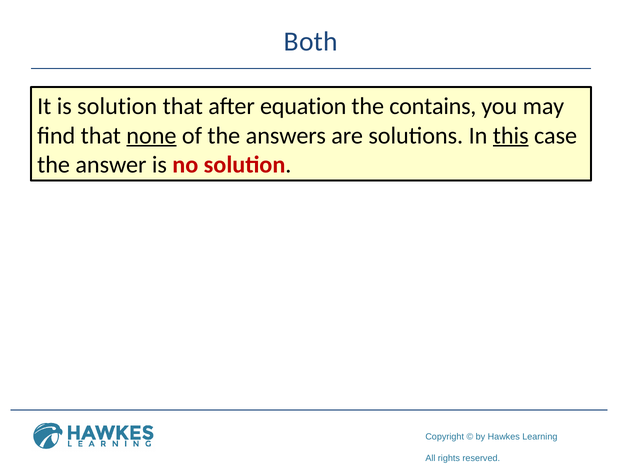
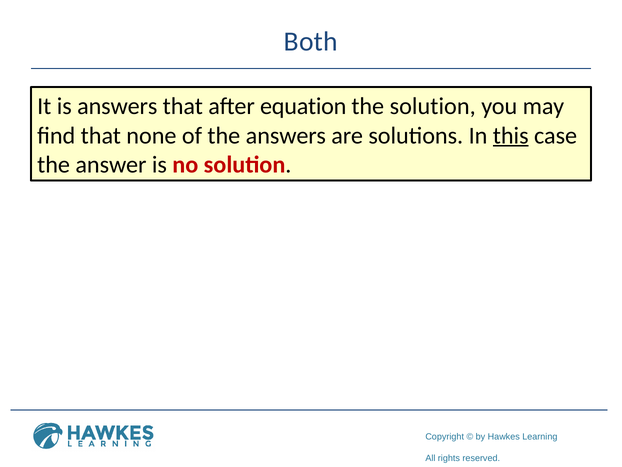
is solution: solution -> answers
the contains: contains -> solution
none underline: present -> none
